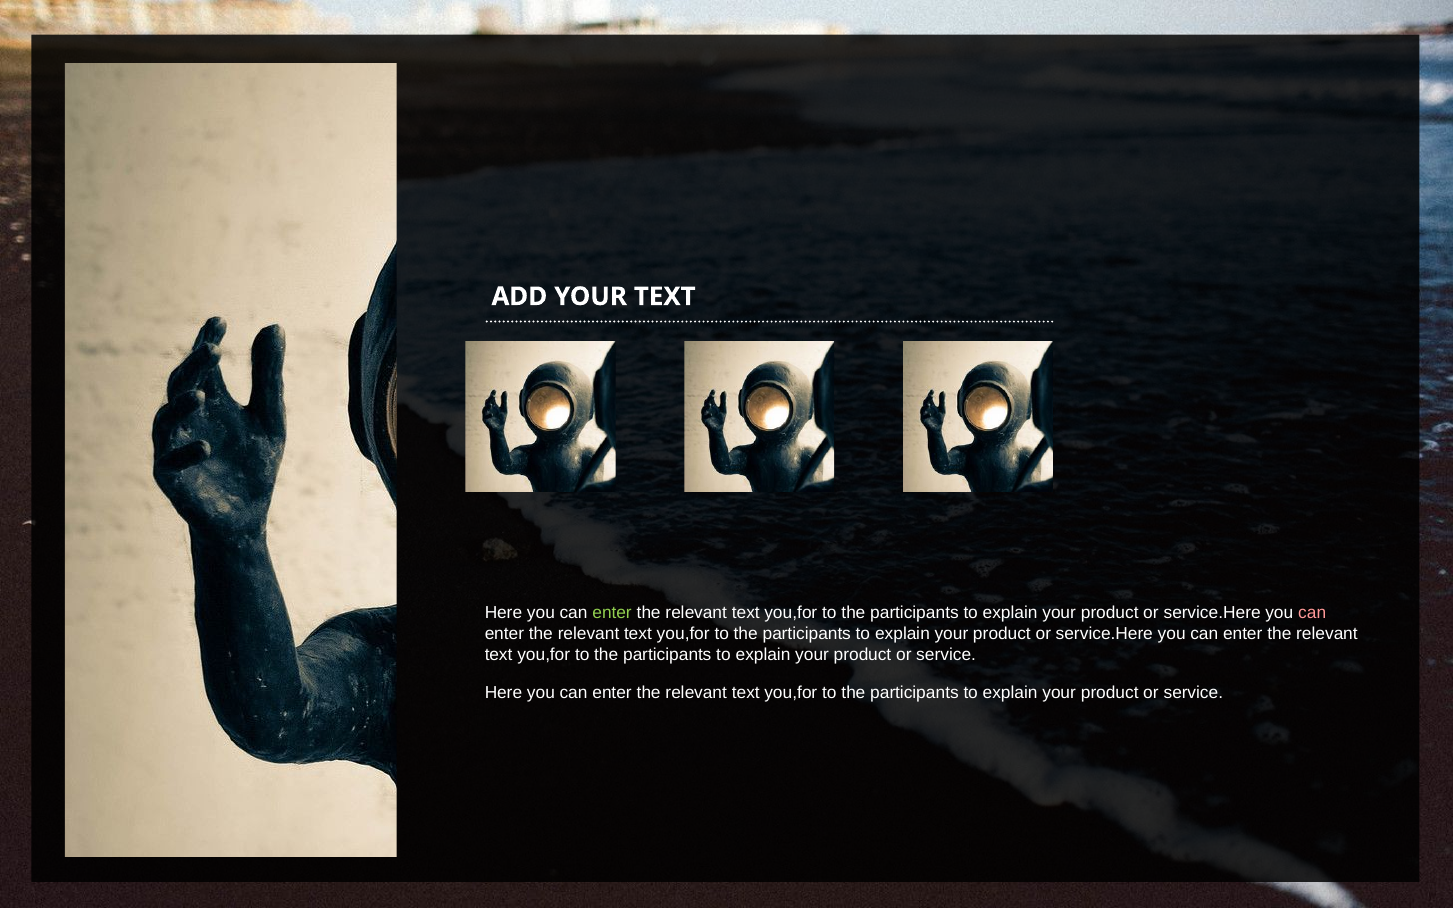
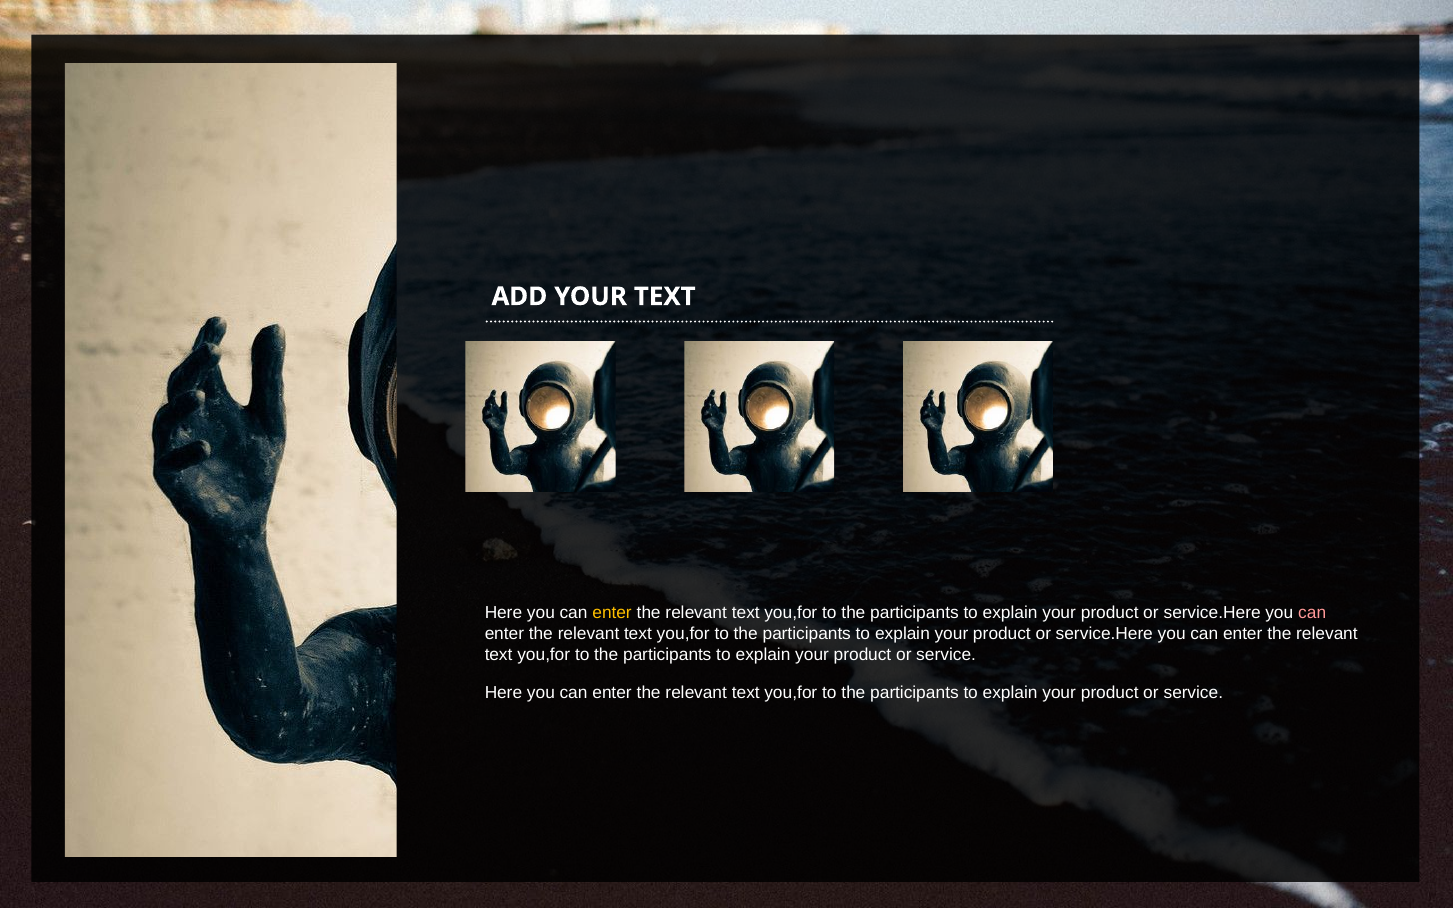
enter at (612, 613) colour: light green -> yellow
